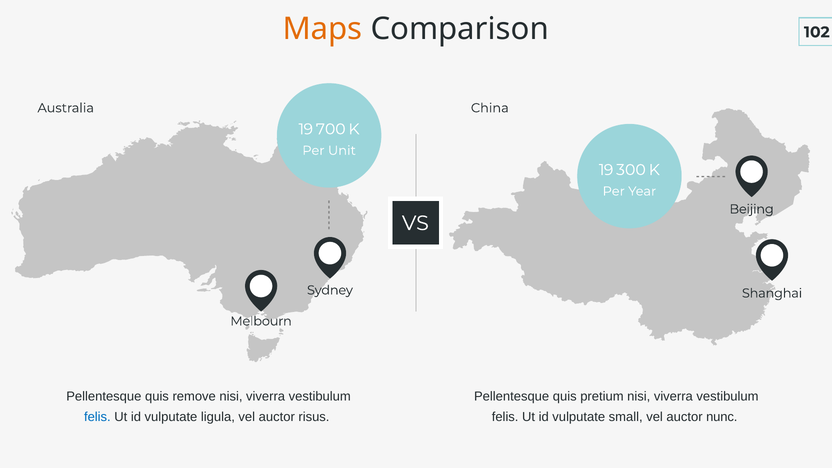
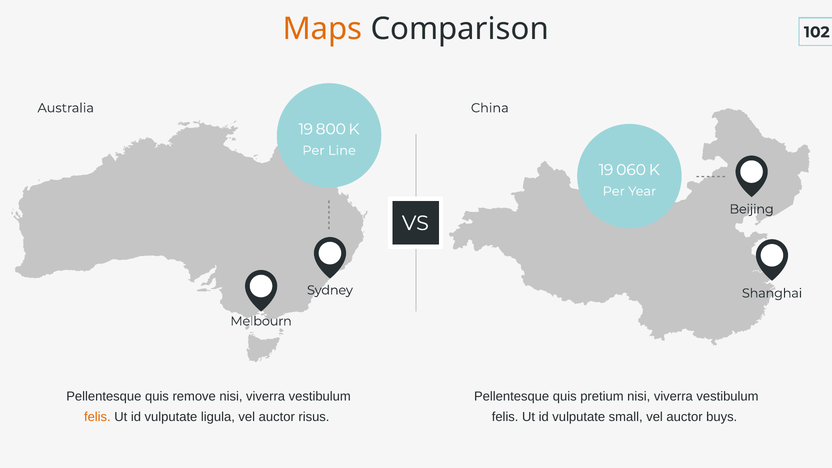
700: 700 -> 800
Unit: Unit -> Line
300: 300 -> 060
felis at (97, 417) colour: blue -> orange
nunc: nunc -> buys
